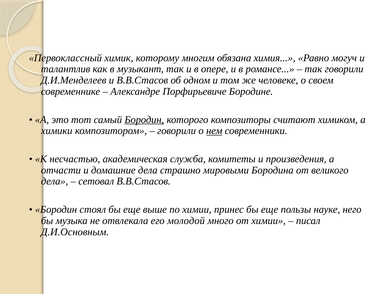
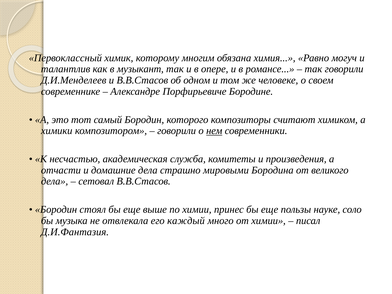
Бородин at (144, 120) underline: present -> none
него: него -> соло
молодой: молодой -> каждый
Д.И.Основным: Д.И.Основным -> Д.И.Фантазия
